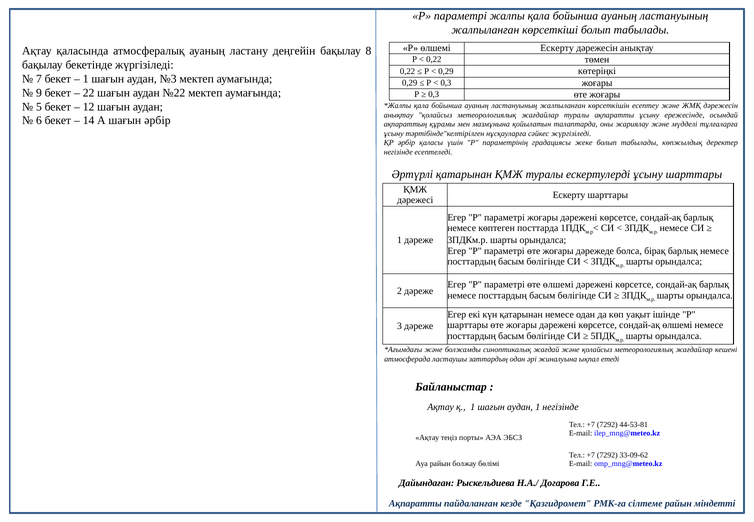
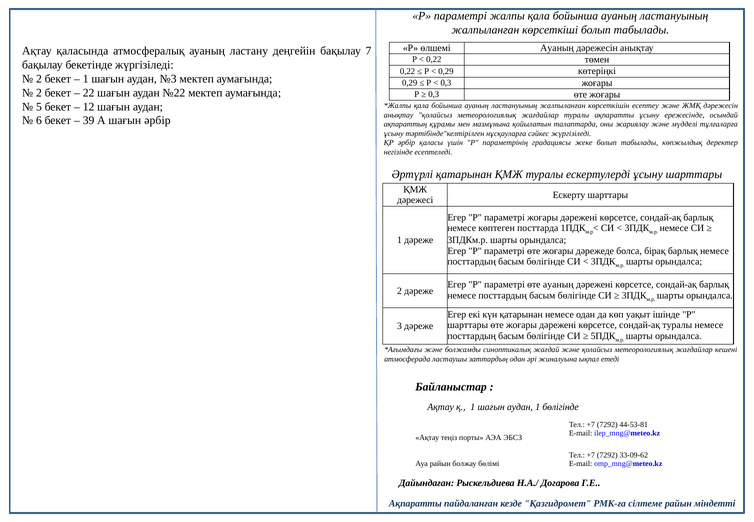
өлшемі Ескерту: Ескерту -> Ауаның
8: 8 -> 7
7 at (39, 79): 7 -> 2
9 at (39, 93): 9 -> 2
14: 14 -> 39
өте өлшемі: өлшемі -> ауаның
сондай-ақ өлшемі: өлшемі -> туралы
1 негізінде: негізінде -> бөлігінде
